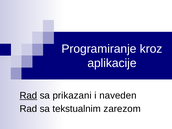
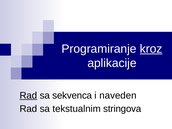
kroz underline: none -> present
prikazani: prikazani -> sekvenca
zarezom: zarezom -> stringova
